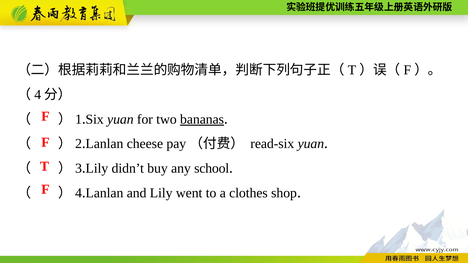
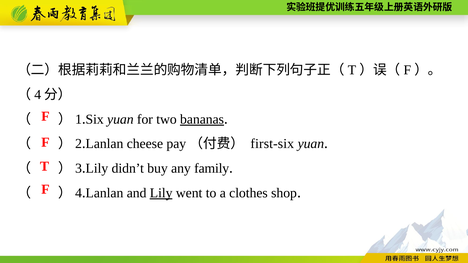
read-six: read-six -> first-six
school: school -> family
Lily at (161, 193) underline: none -> present
